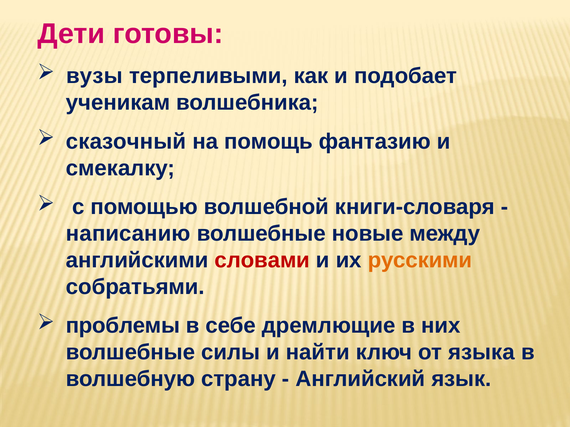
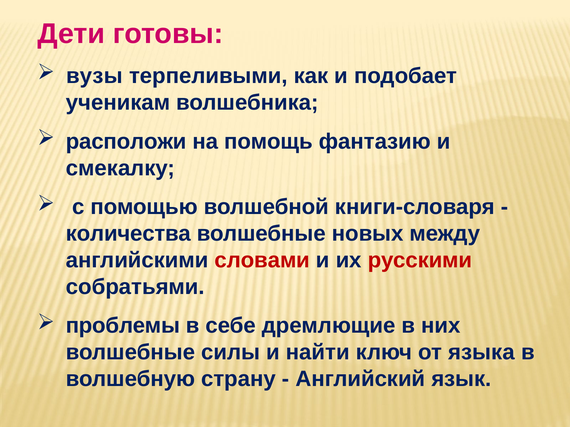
сказочный: сказочный -> расположи
написанию: написанию -> количества
новые: новые -> новых
русскими colour: orange -> red
